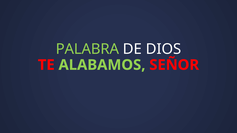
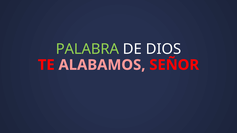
ALABAMOS colour: light green -> pink
